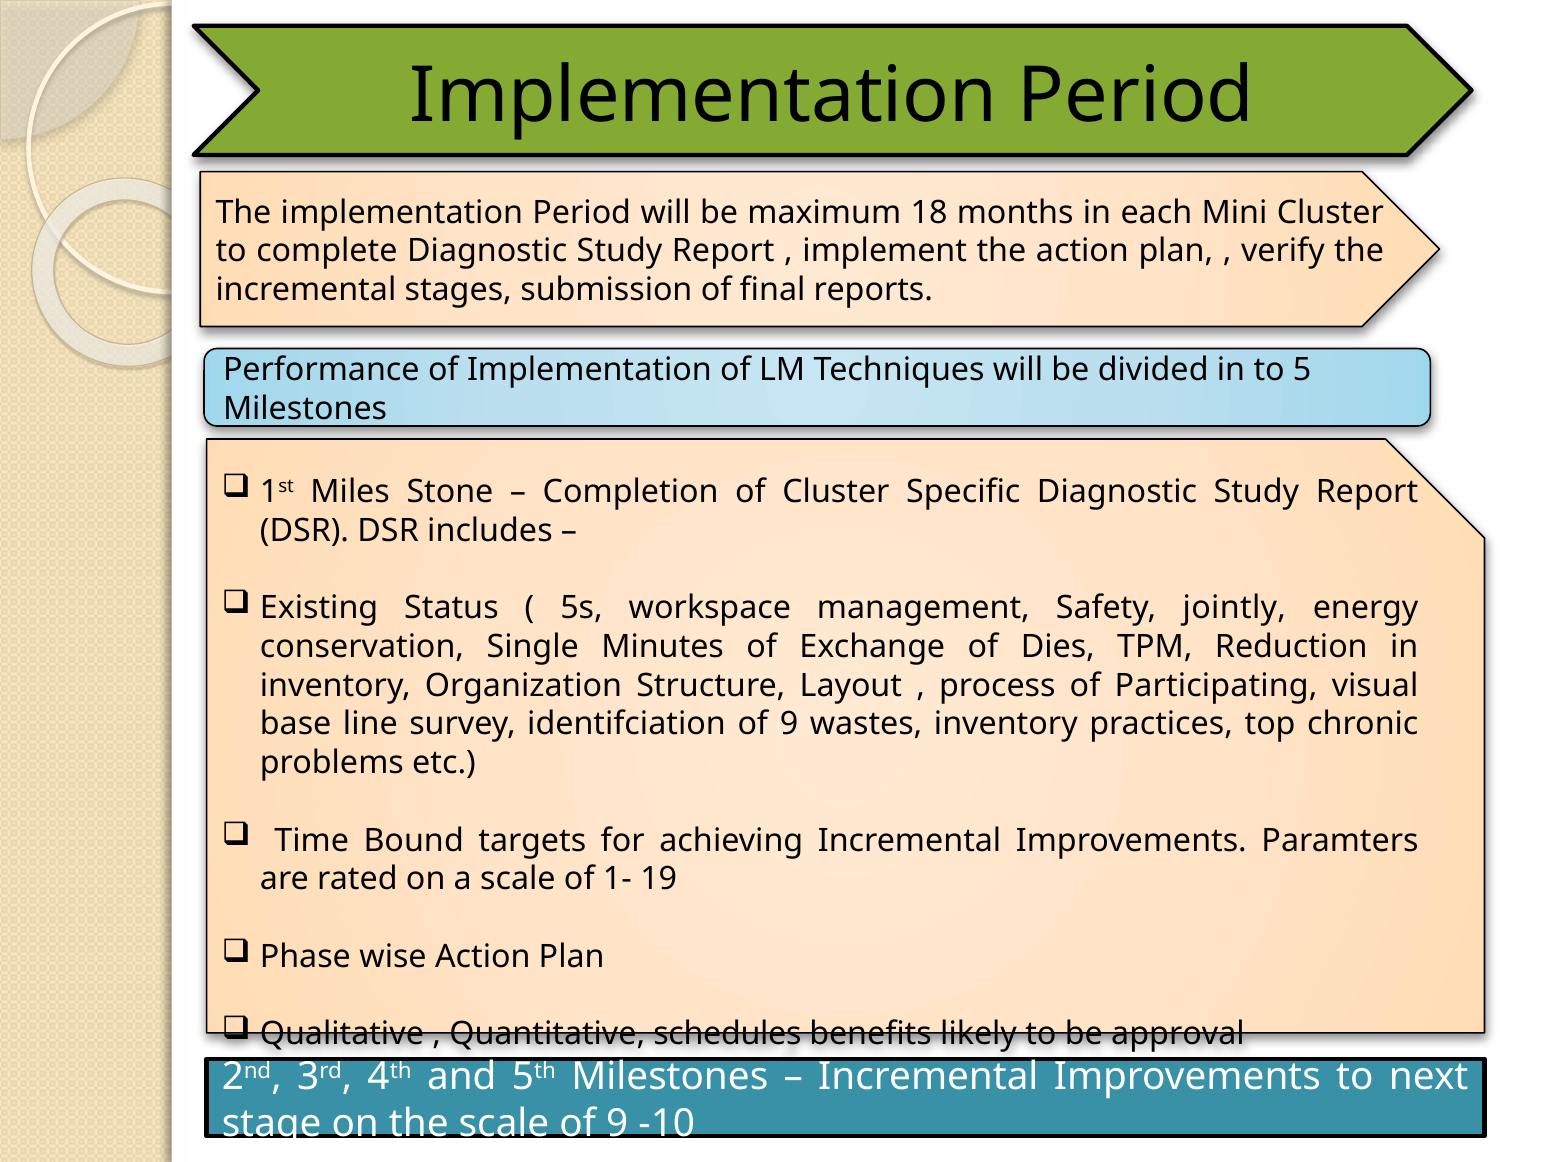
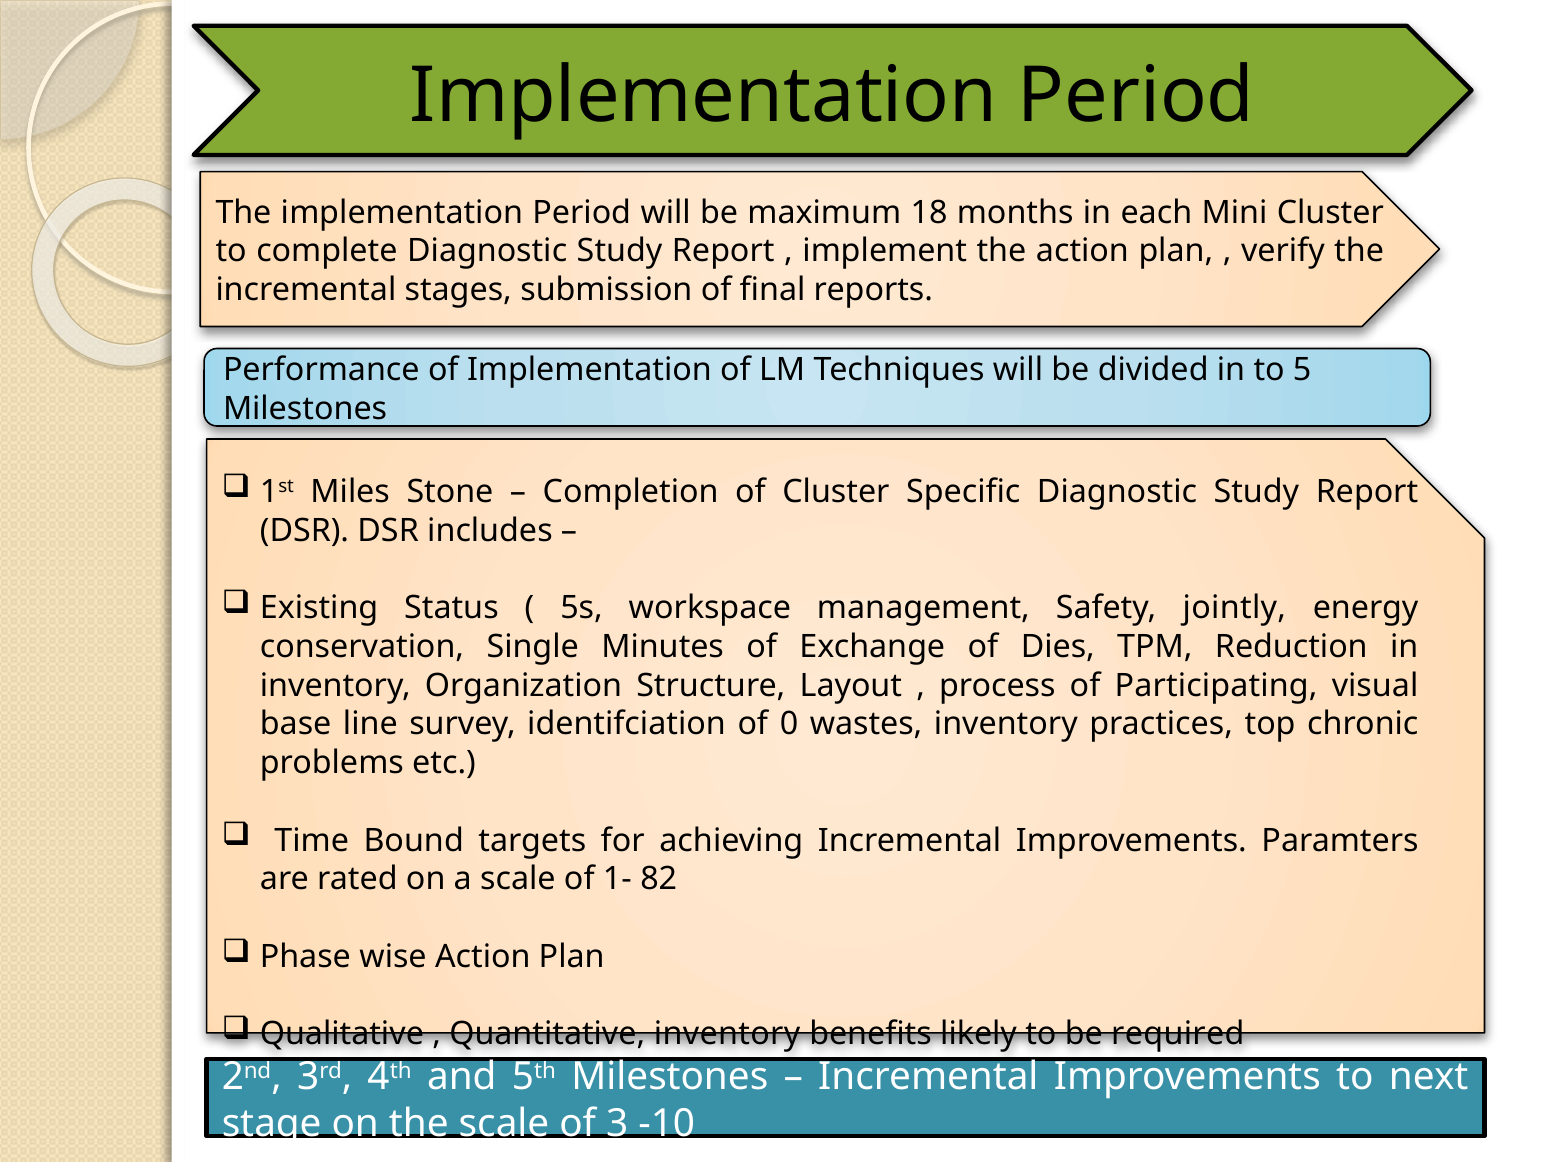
identifciation of 9: 9 -> 0
19: 19 -> 82
Quantitative schedules: schedules -> inventory
approval: approval -> required
scale of 9: 9 -> 3
